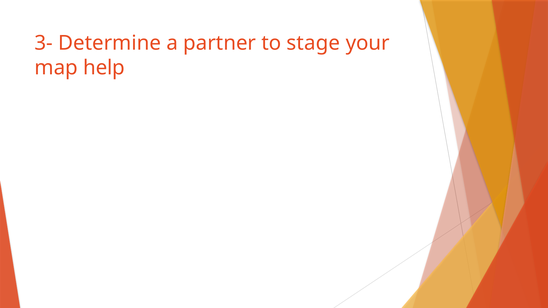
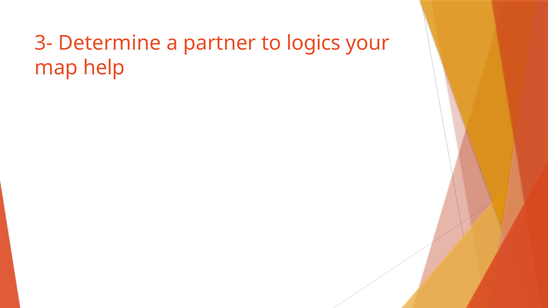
stage: stage -> logics
